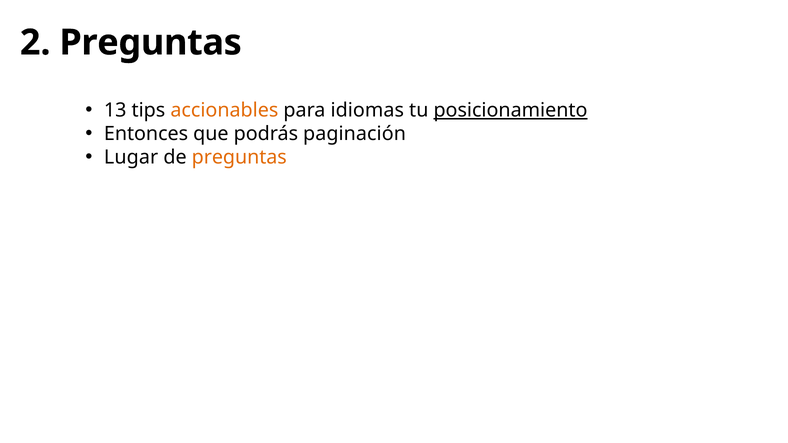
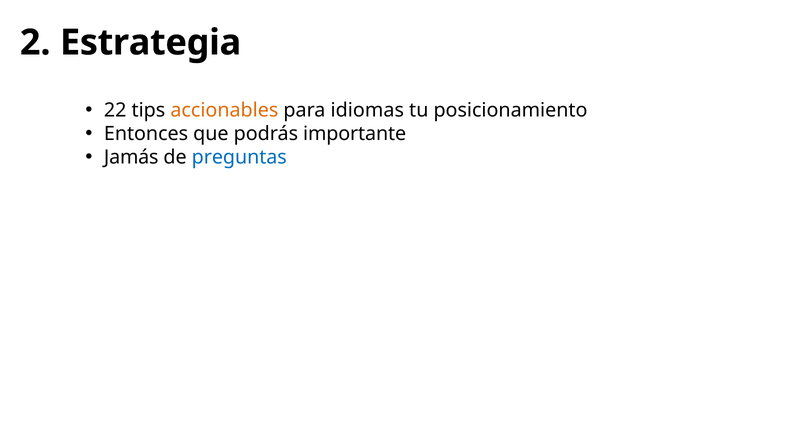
2 Preguntas: Preguntas -> Estrategia
13: 13 -> 22
posicionamiento underline: present -> none
paginación: paginación -> importante
Lugar: Lugar -> Jamás
preguntas at (239, 158) colour: orange -> blue
